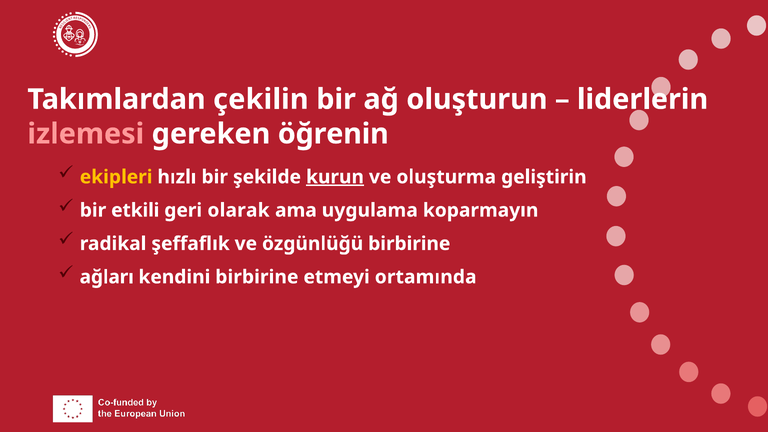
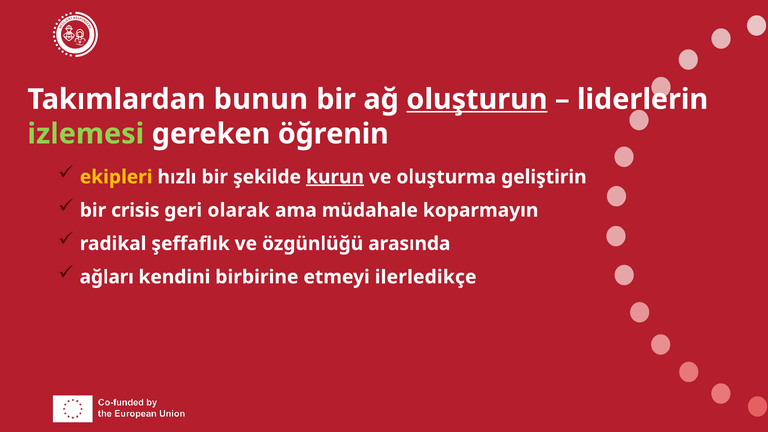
çekilin: çekilin -> bunun
oluşturun underline: none -> present
izlemesi colour: pink -> light green
etkili: etkili -> crisis
uygulama: uygulama -> müdahale
özgünlüğü birbirine: birbirine -> arasında
ortamında: ortamında -> ilerledikçe
